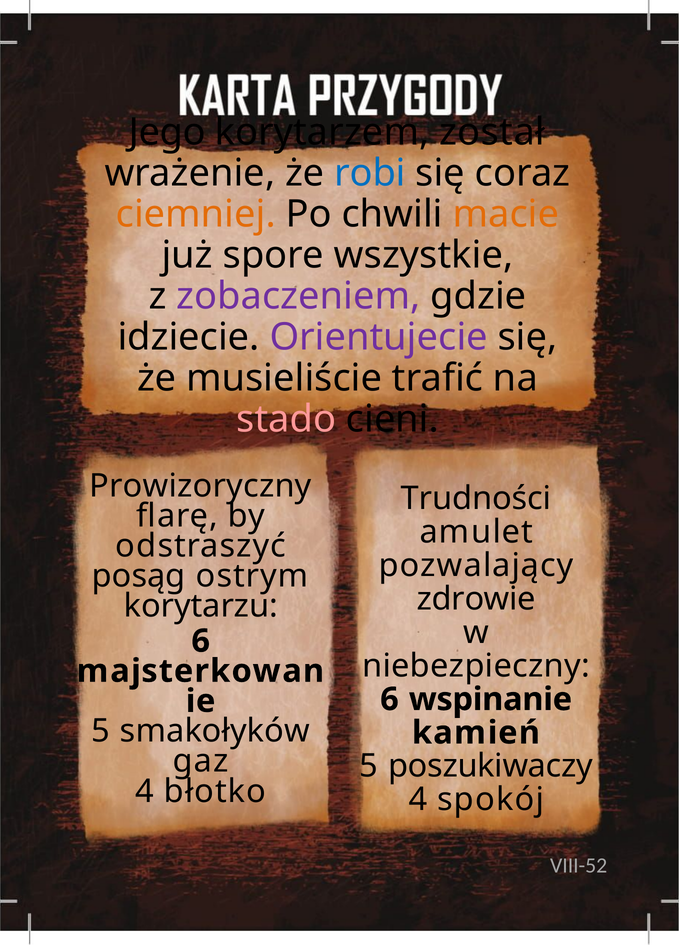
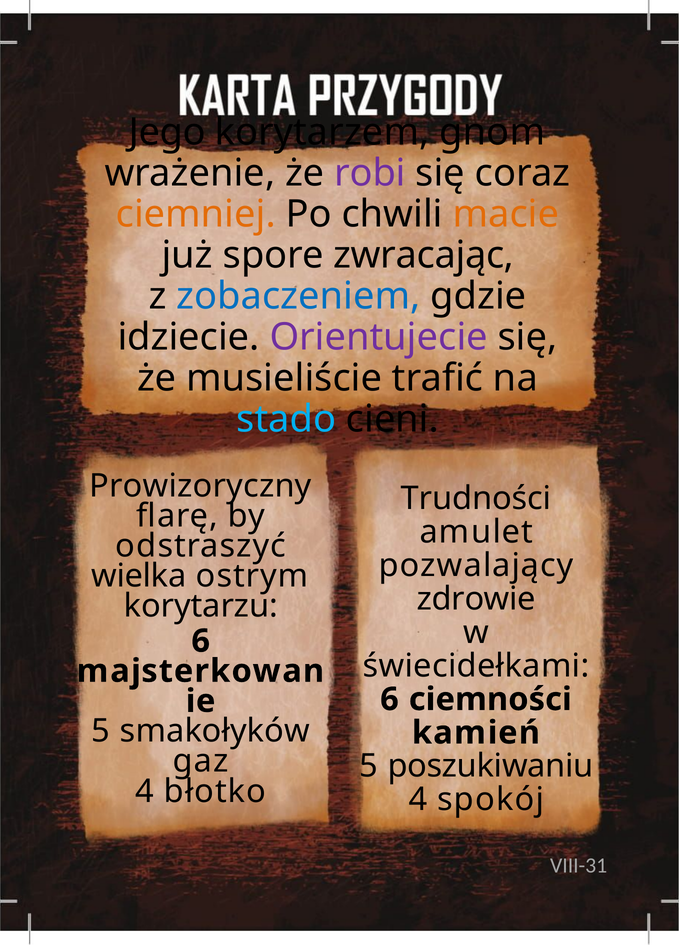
został: został -> gnom
robi colour: blue -> purple
wszystkie: wszystkie -> zwracając
zobaczeniem colour: purple -> blue
stado colour: pink -> light blue
posąg: posąg -> wielka
niebezpieczny: niebezpieczny -> świecidełkami
wspinanie: wspinanie -> ciemności
poszukiwaczy: poszukiwaczy -> poszukiwaniu
VIII-52: VIII-52 -> VIII-31
